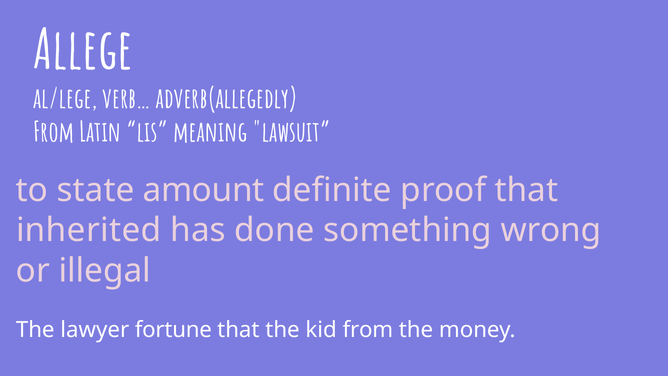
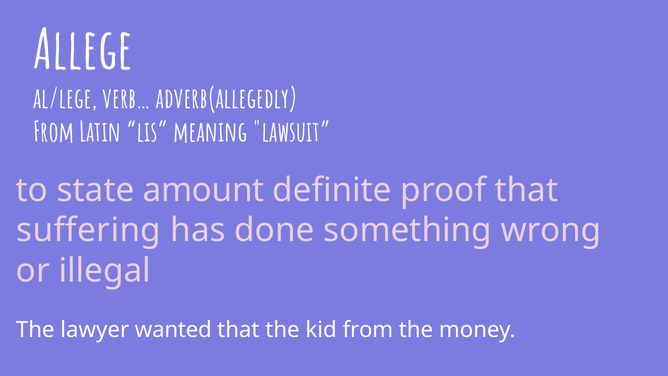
inherited: inherited -> suffering
fortune: fortune -> wanted
